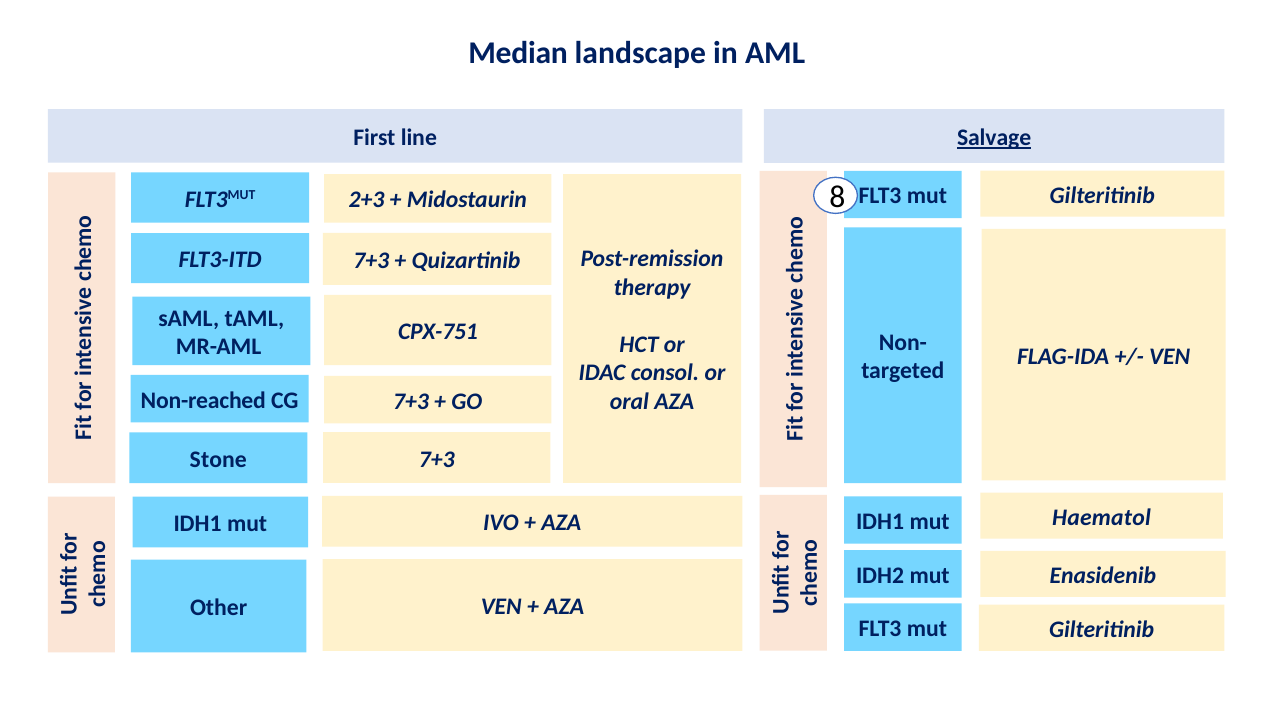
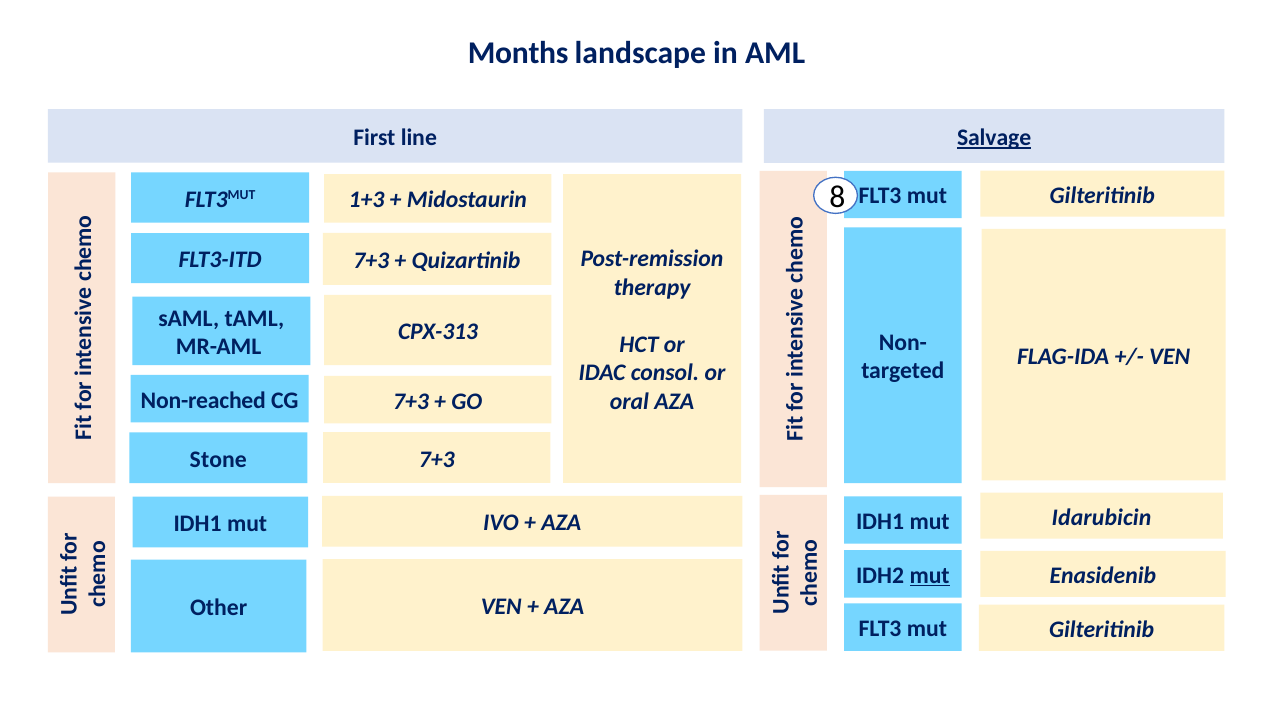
Median: Median -> Months
2+3: 2+3 -> 1+3
CPX-751: CPX-751 -> CPX-313
Haematol: Haematol -> Idarubicin
mut at (930, 575) underline: none -> present
